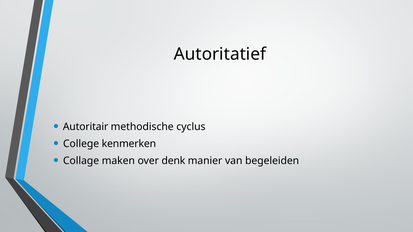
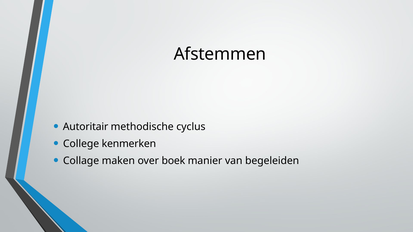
Autoritatief: Autoritatief -> Afstemmen
denk: denk -> boek
